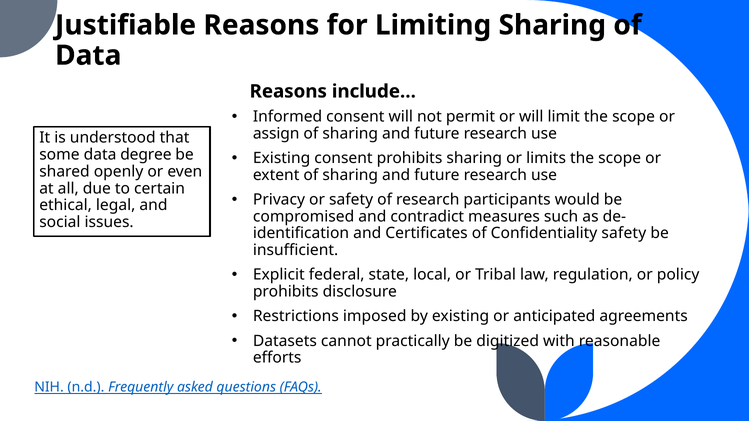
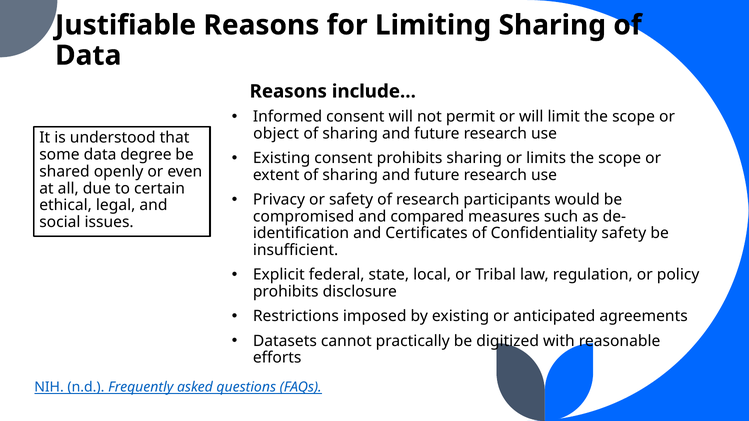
assign: assign -> object
contradict: contradict -> compared
